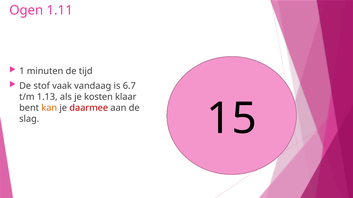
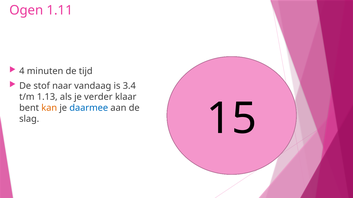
1: 1 -> 4
vaak: vaak -> naar
6.7: 6.7 -> 3.4
kosten: kosten -> verder
daarmee colour: red -> blue
